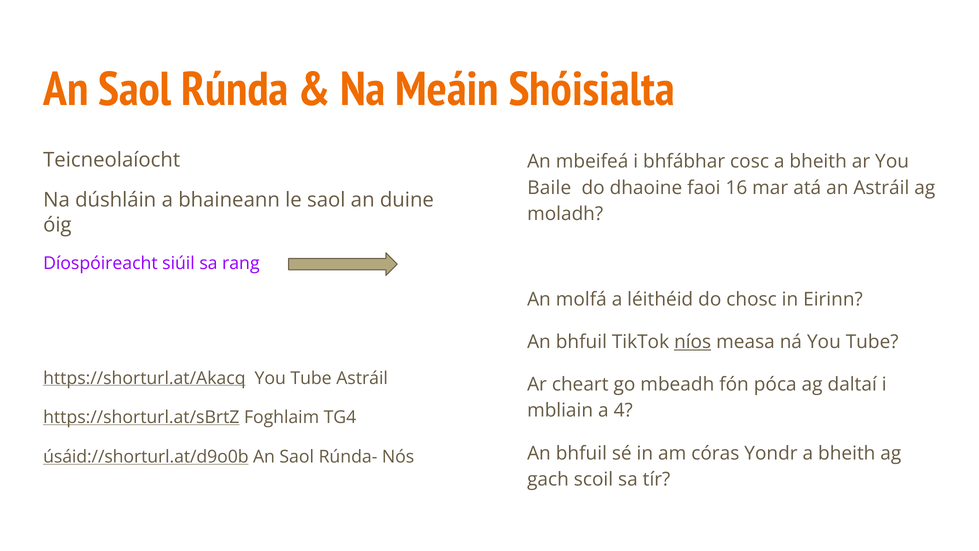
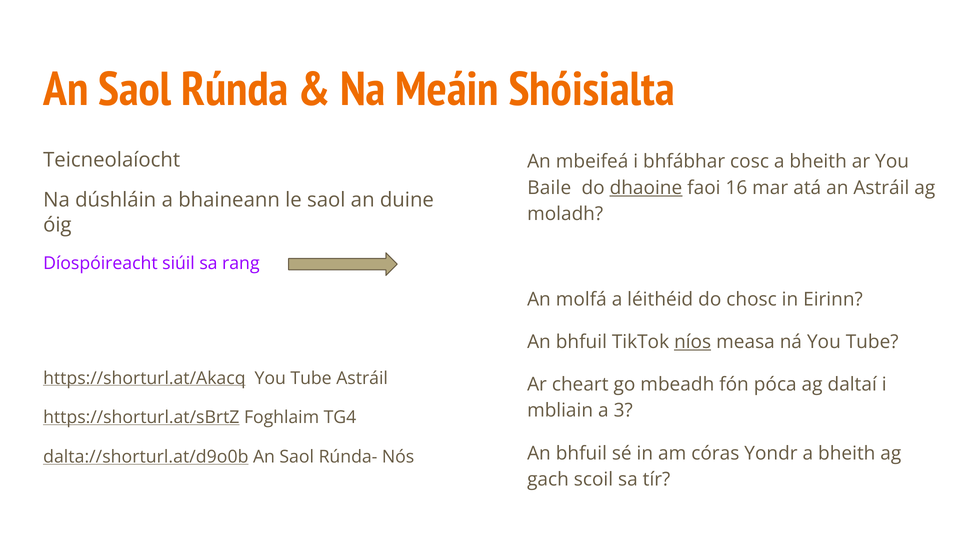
dhaoine underline: none -> present
4: 4 -> 3
úsáid://shorturl.at/d9o0b: úsáid://shorturl.at/d9o0b -> dalta://shorturl.at/d9o0b
